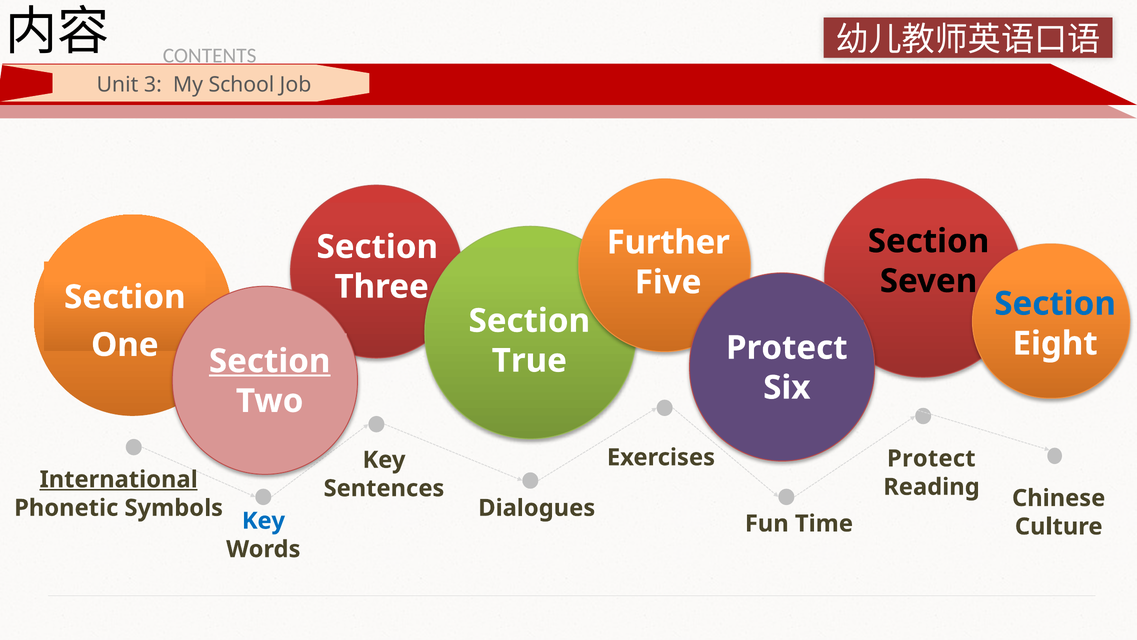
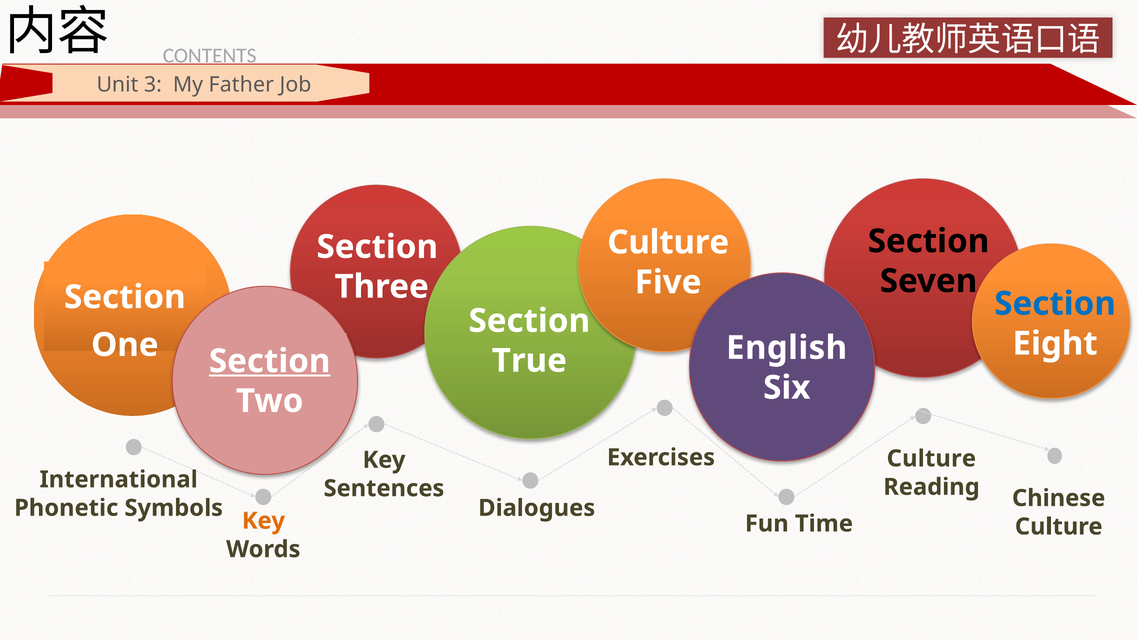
School: School -> Father
Further at (668, 242): Further -> Culture
Protect at (787, 348): Protect -> English
Protect at (931, 458): Protect -> Culture
International underline: present -> none
Key at (263, 521) colour: blue -> orange
